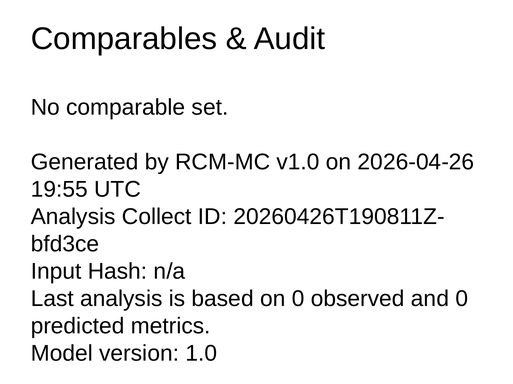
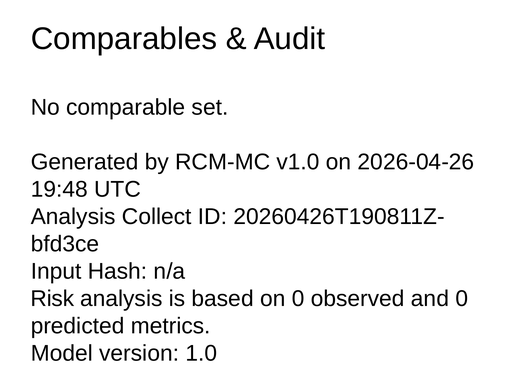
19:55: 19:55 -> 19:48
Last: Last -> Risk
